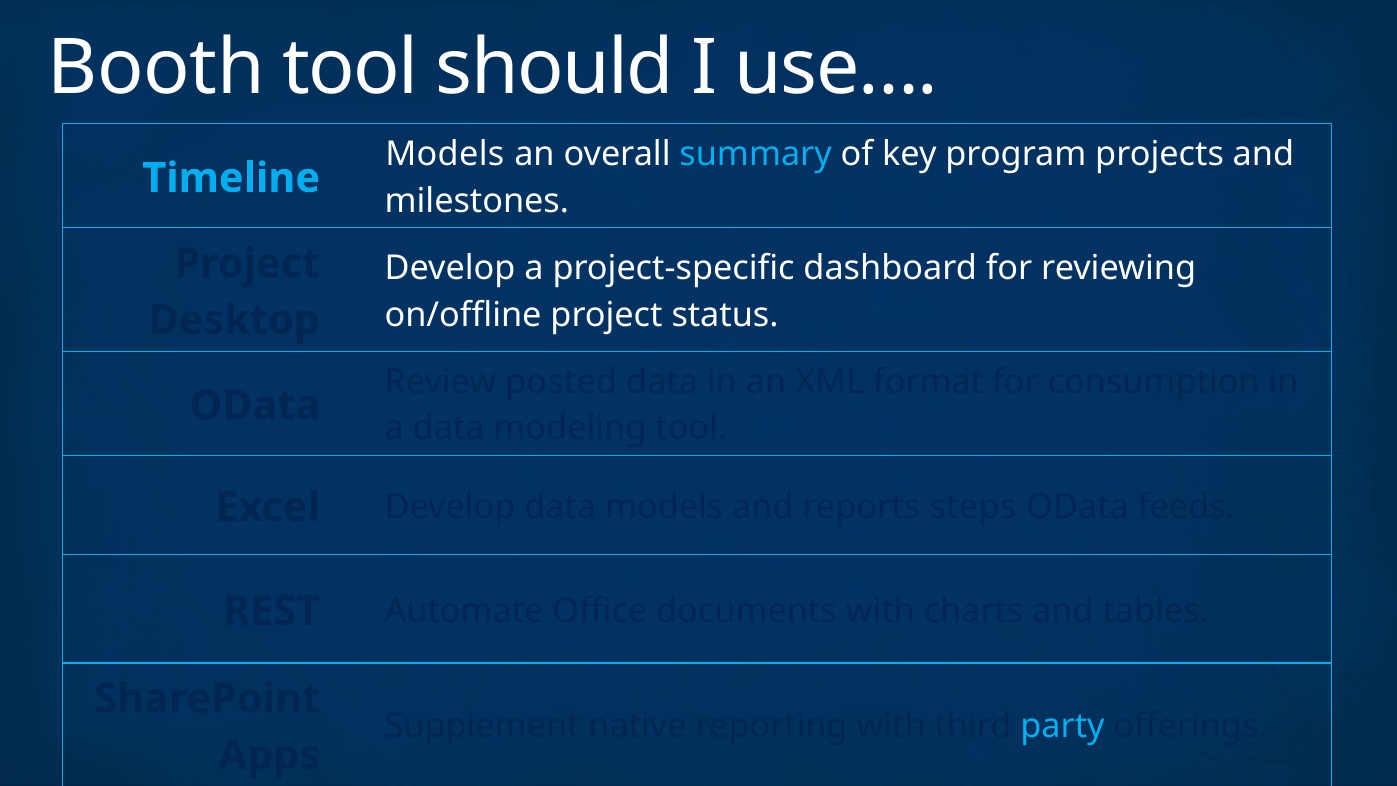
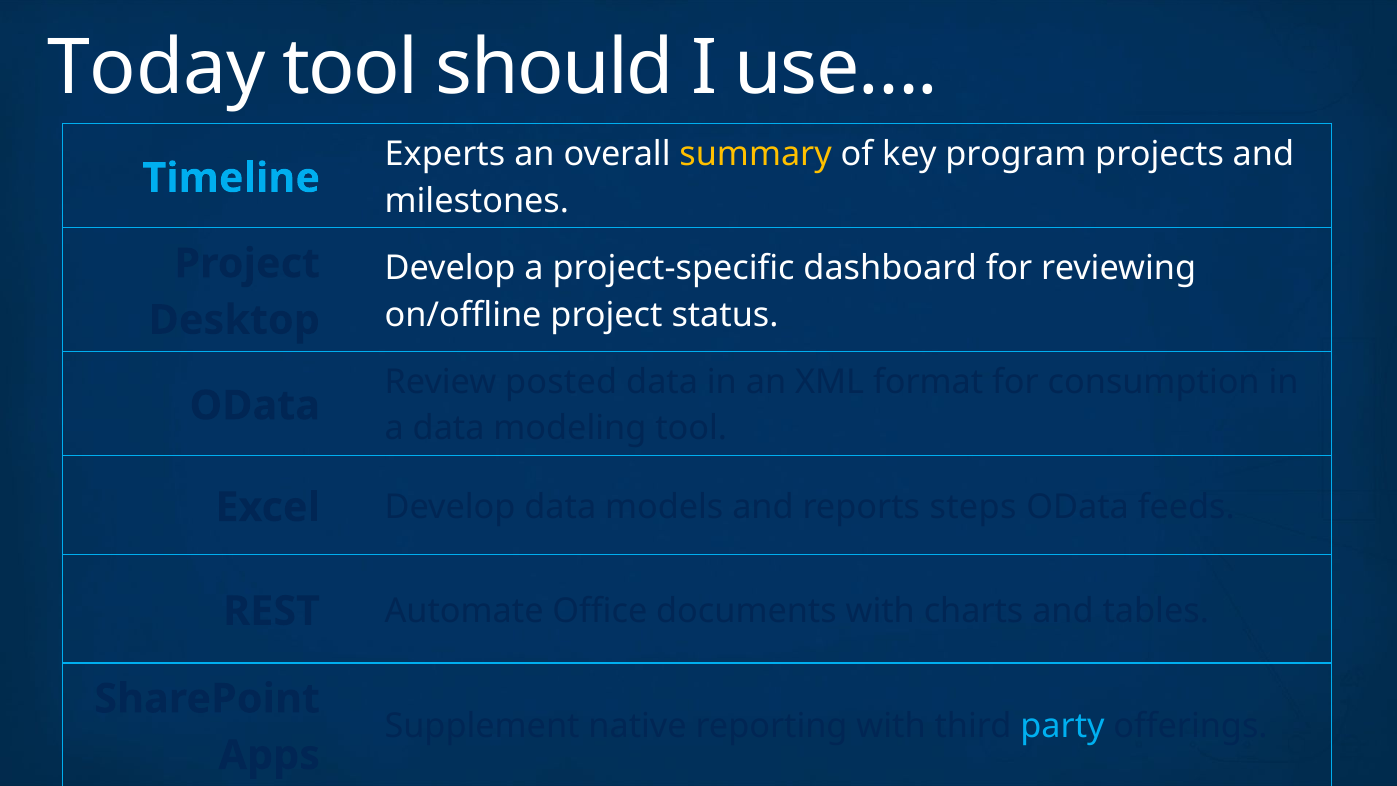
Booth: Booth -> Today
Models at (445, 154): Models -> Experts
summary colour: light blue -> yellow
